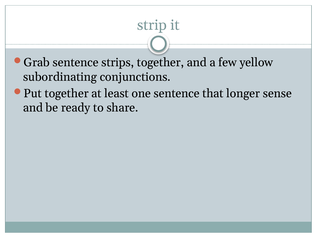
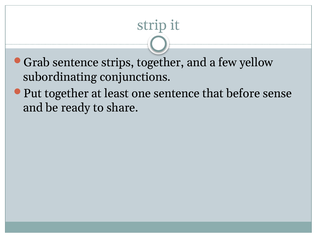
longer: longer -> before
